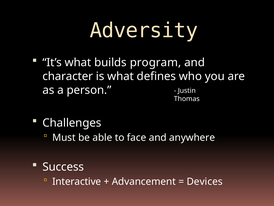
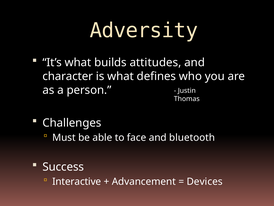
program: program -> attitudes
anywhere: anywhere -> bluetooth
